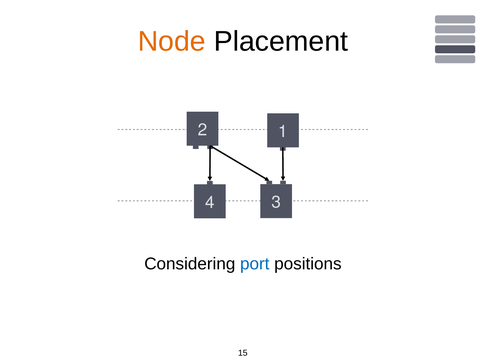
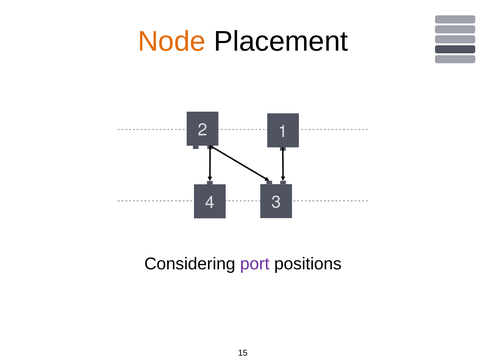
port colour: blue -> purple
